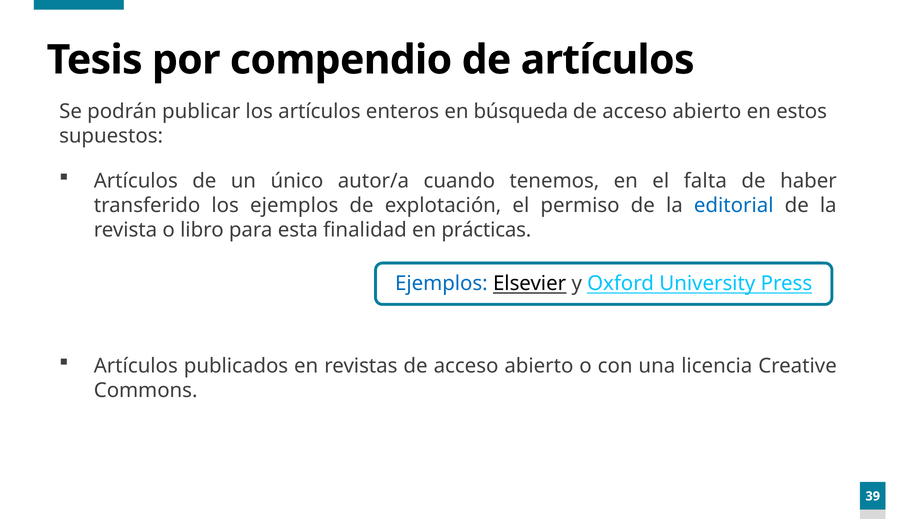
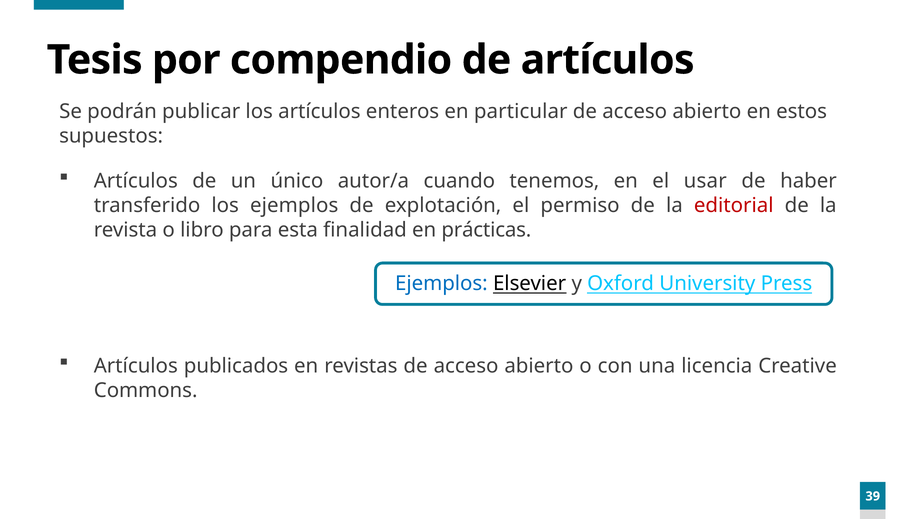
búsqueda: búsqueda -> particular
falta: falta -> usar
editorial colour: blue -> red
